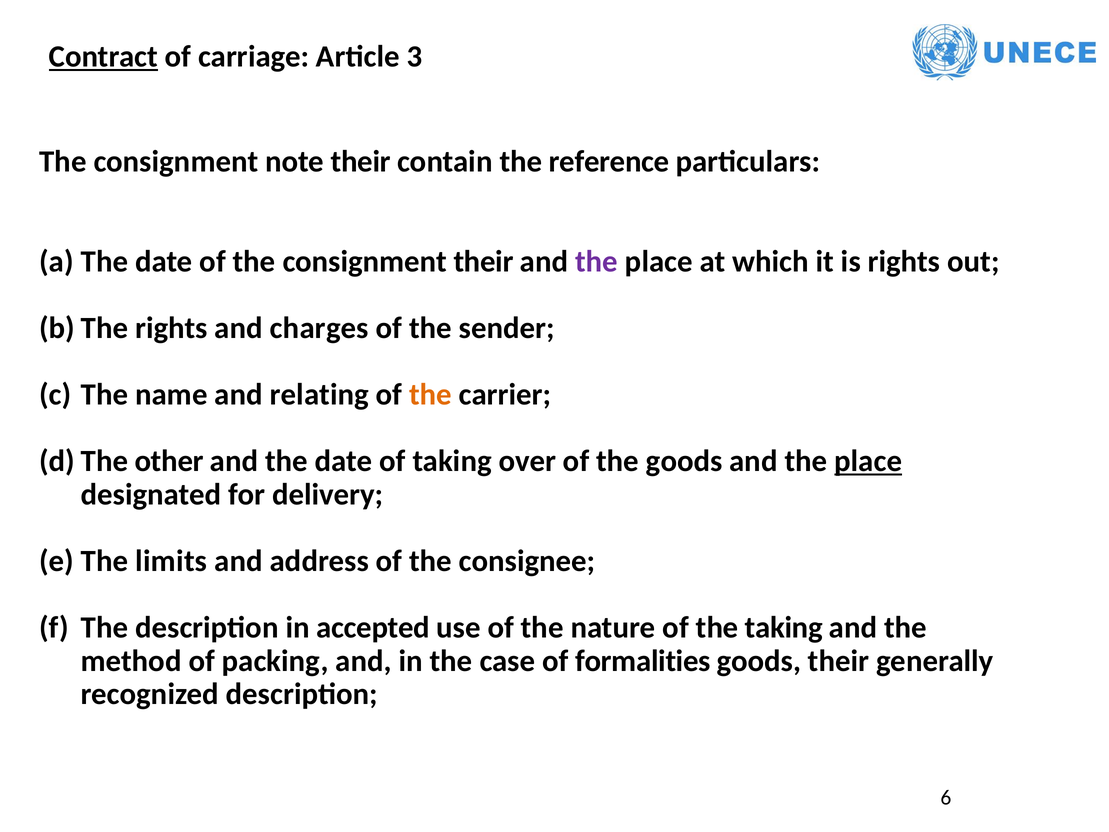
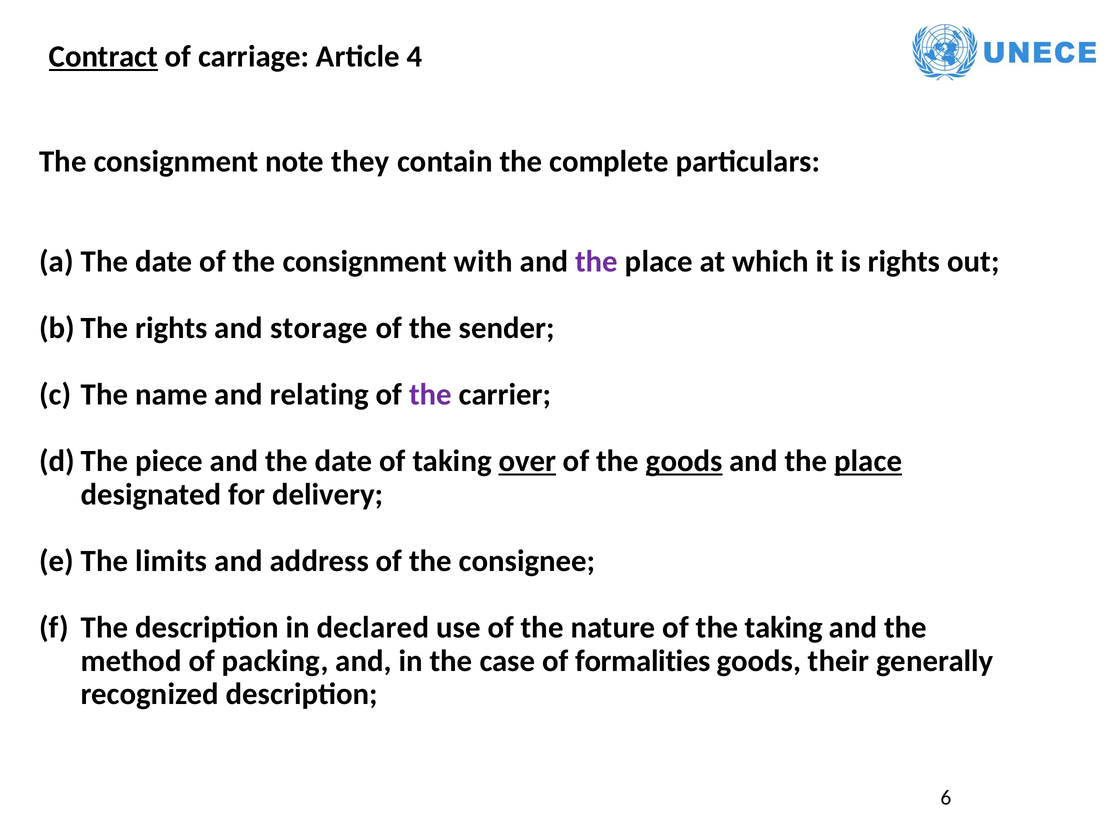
3: 3 -> 4
note their: their -> they
reference: reference -> complete
consignment their: their -> with
charges: charges -> storage
the at (430, 394) colour: orange -> purple
other: other -> piece
over underline: none -> present
goods at (684, 461) underline: none -> present
accepted: accepted -> declared
